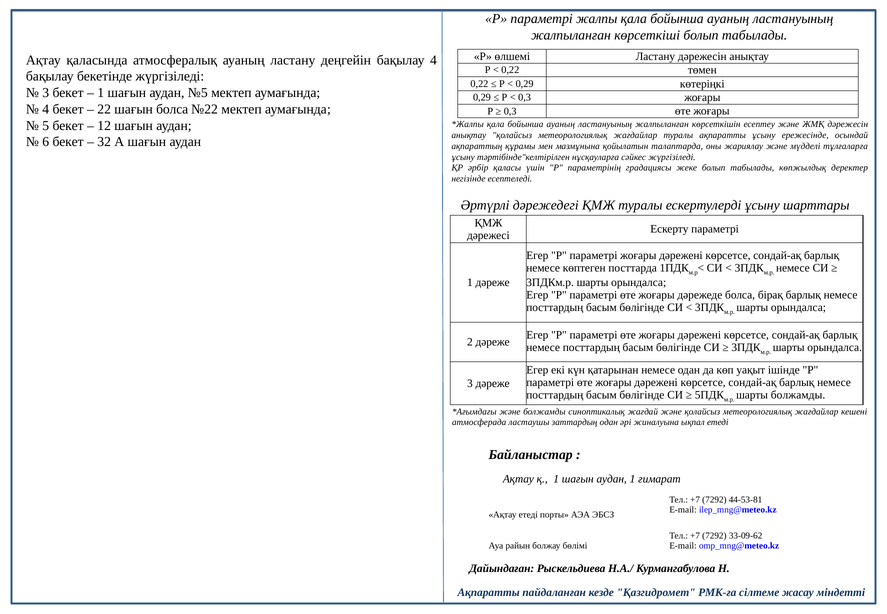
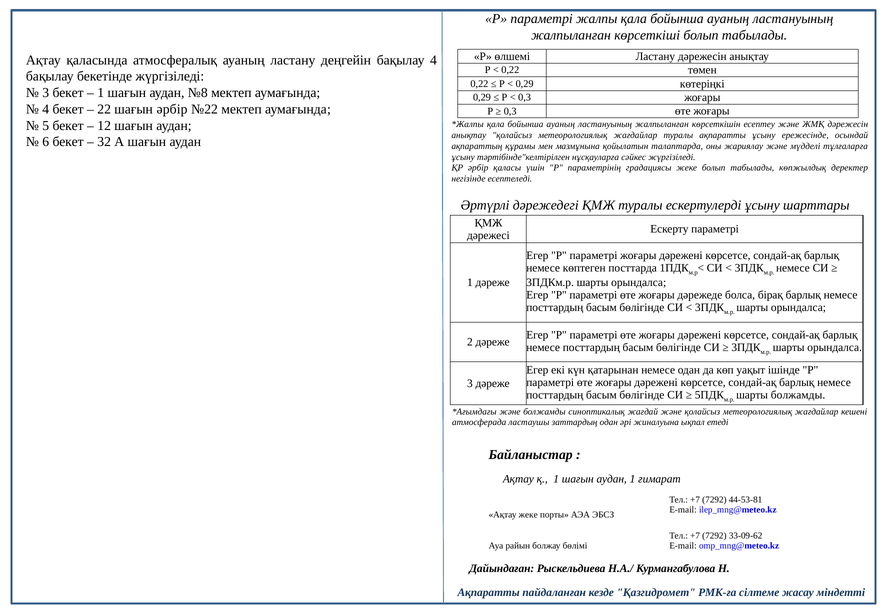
№5: №5 -> №8
шағын болса: болса -> әрбір
Ақтау етеді: етеді -> жеке
